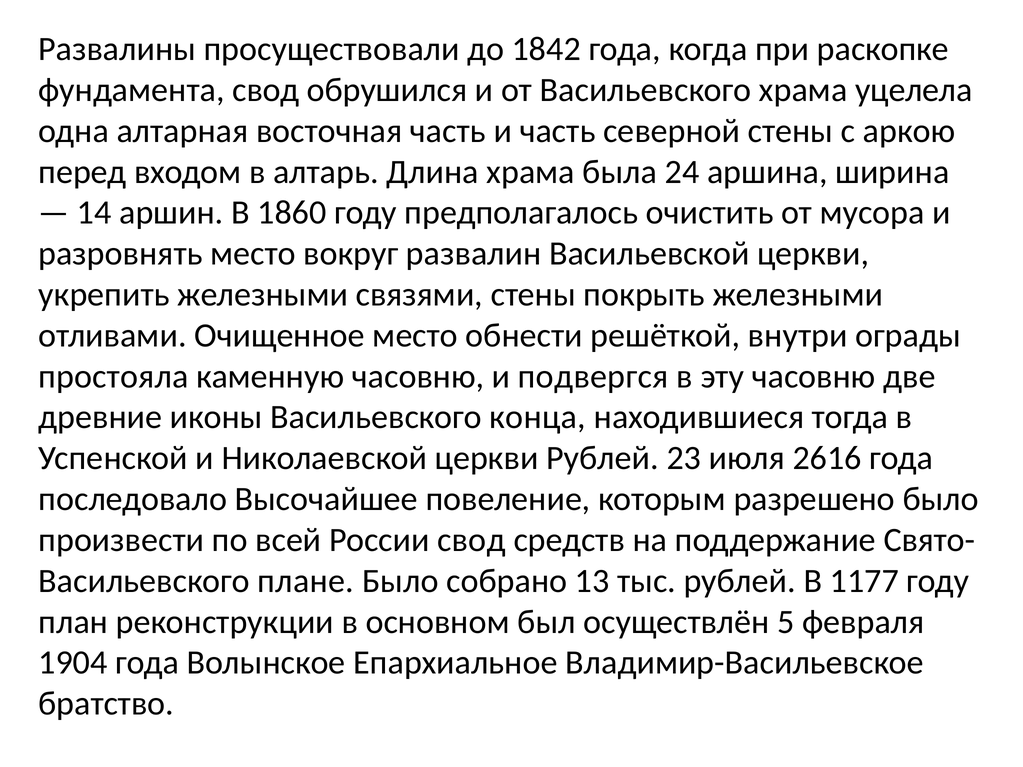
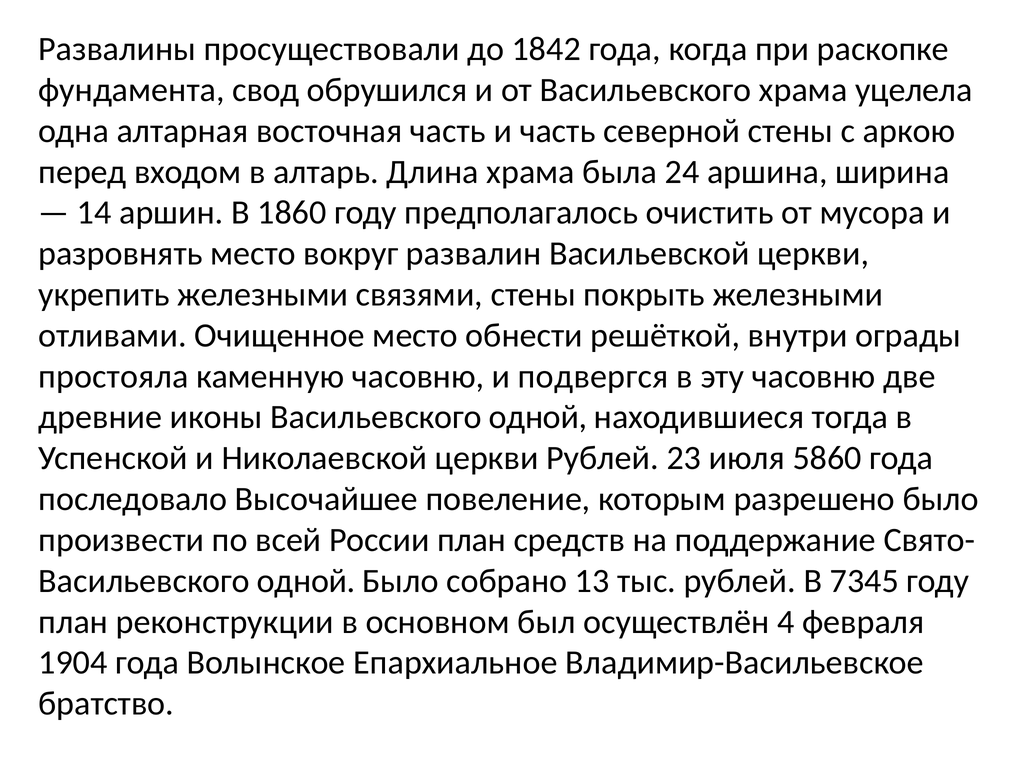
иконы Васильевского конца: конца -> одной
2616: 2616 -> 5860
России свод: свод -> план
плане at (306, 581): плане -> одной
1177: 1177 -> 7345
5: 5 -> 4
